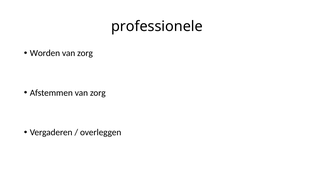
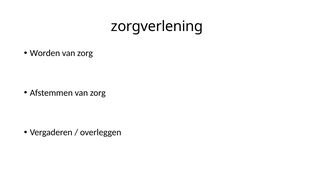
professionele: professionele -> zorgverlening
